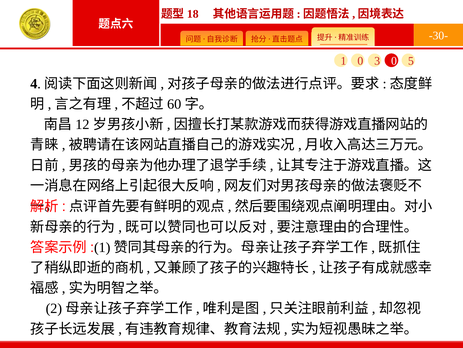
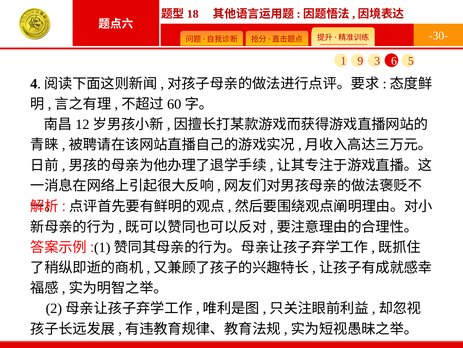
1 0: 0 -> 9
3 0: 0 -> 6
